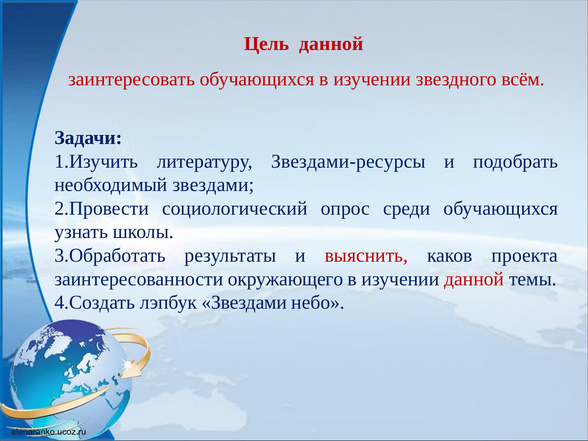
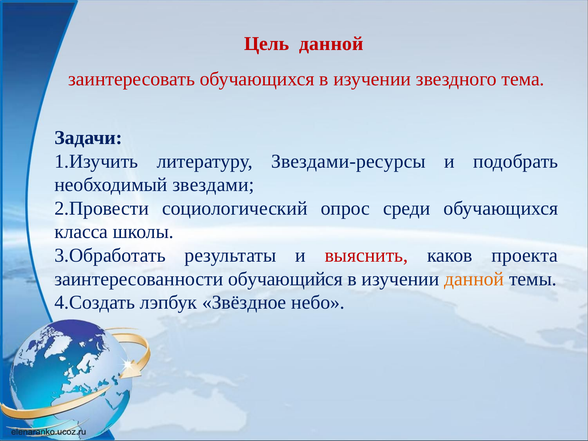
всём: всём -> тема
узнать: узнать -> класса
окружающего: окружающего -> обучающийся
данной at (474, 279) colour: red -> orange
лэпбук Звездами: Звездами -> Звёздное
